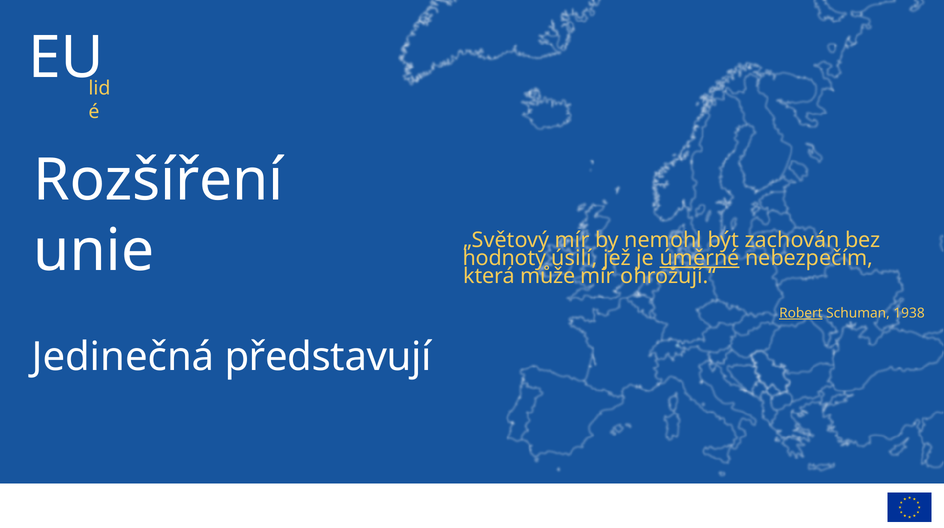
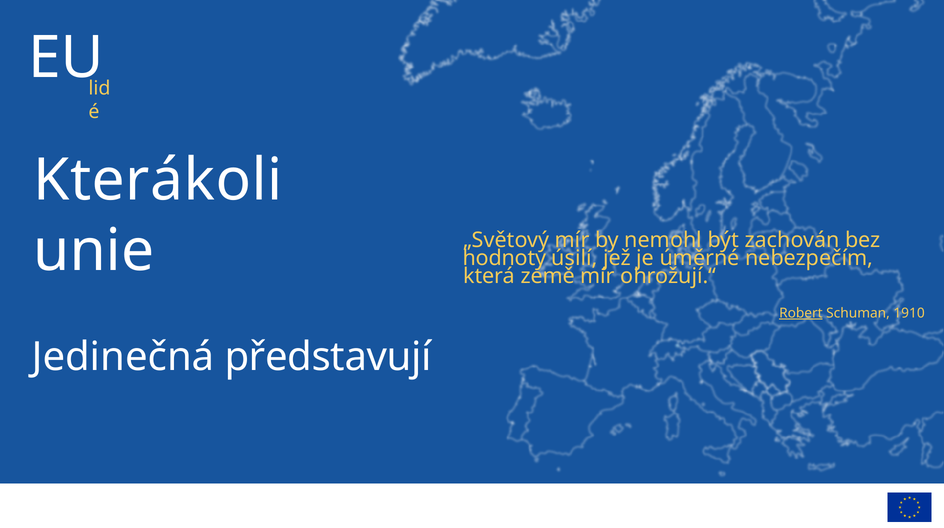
Rozšíření: Rozšíření -> Kterákoli
úměrné underline: present -> none
může: může -> země
1938: 1938 -> 1910
